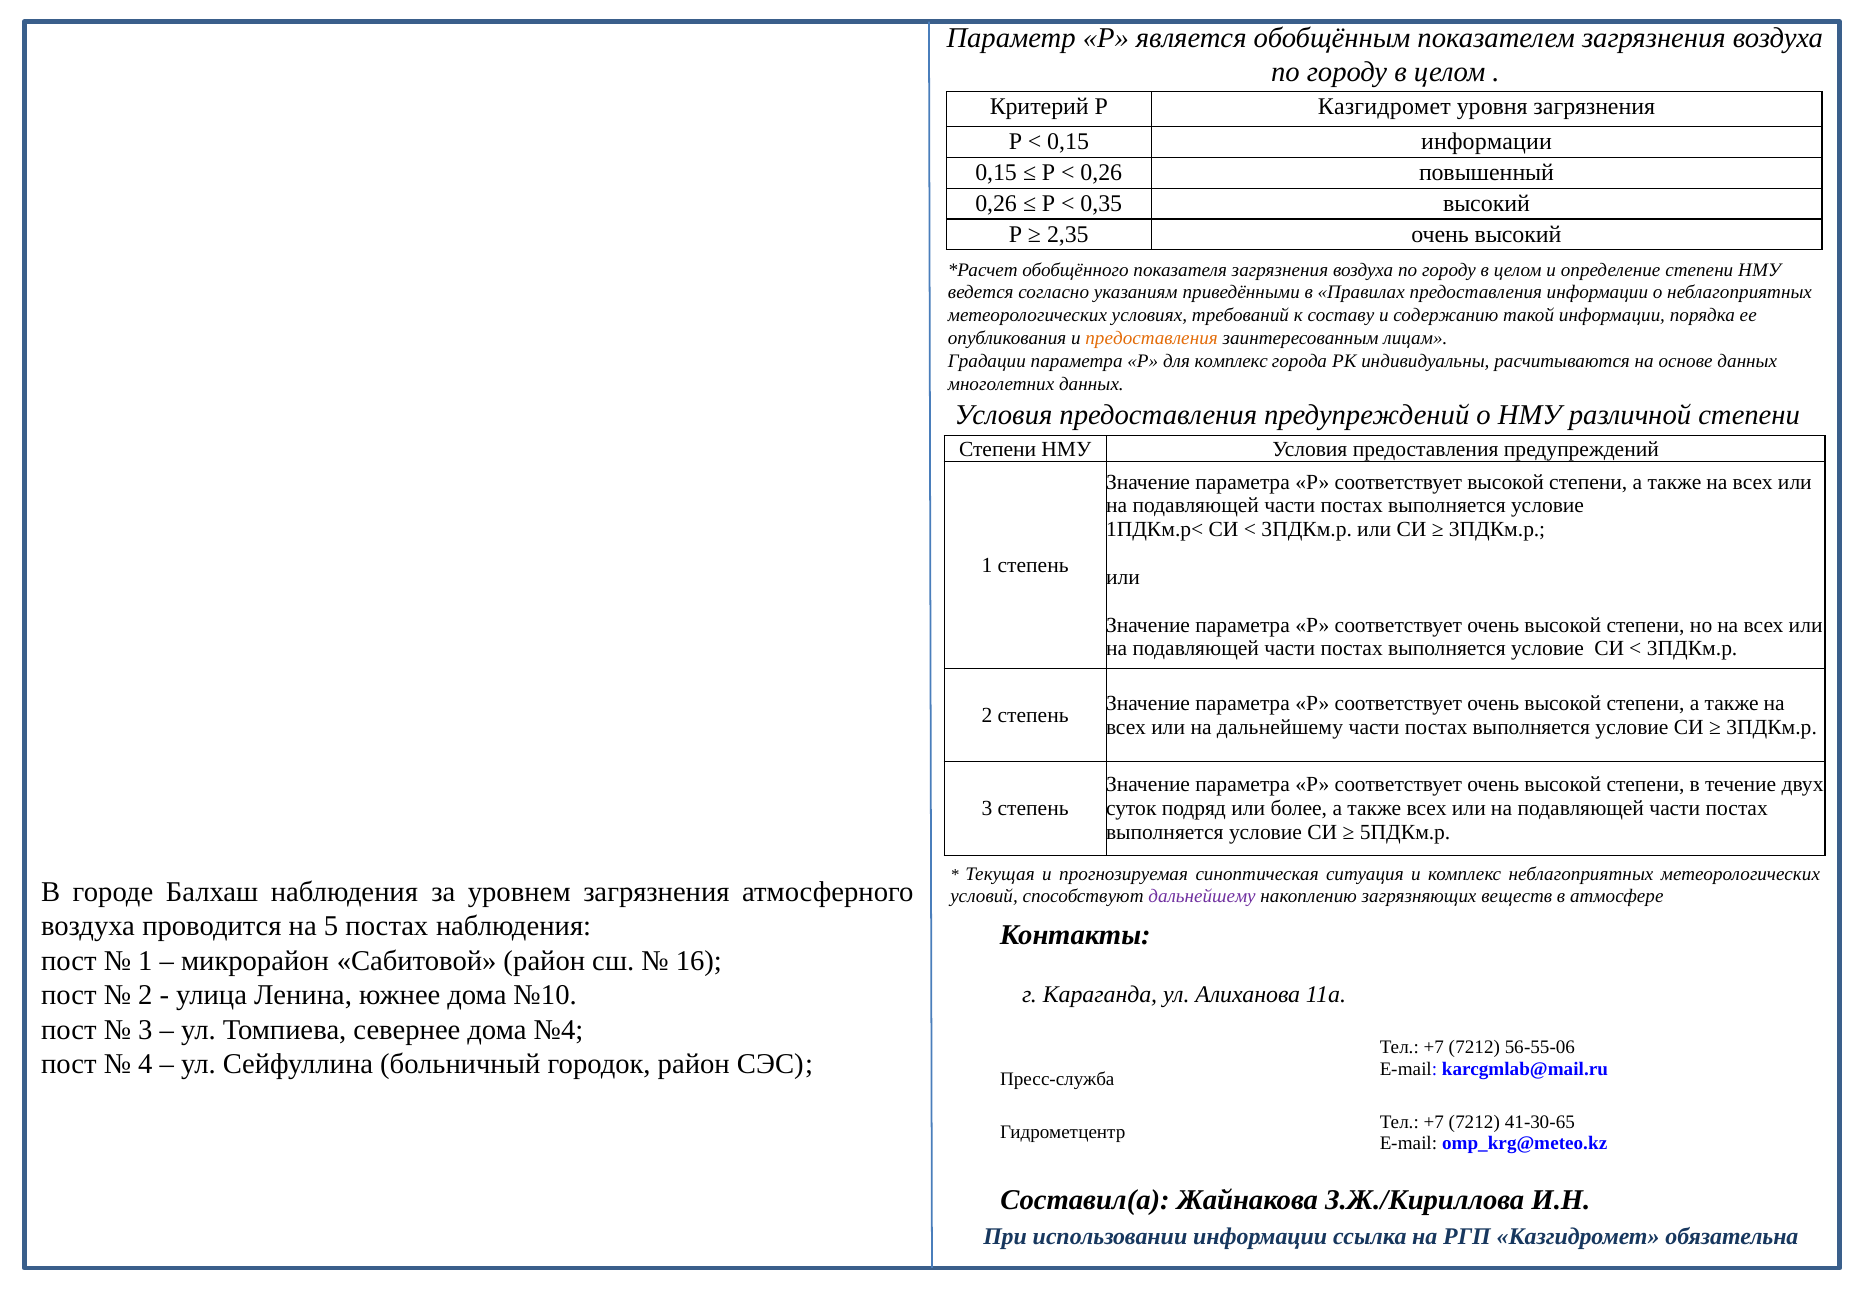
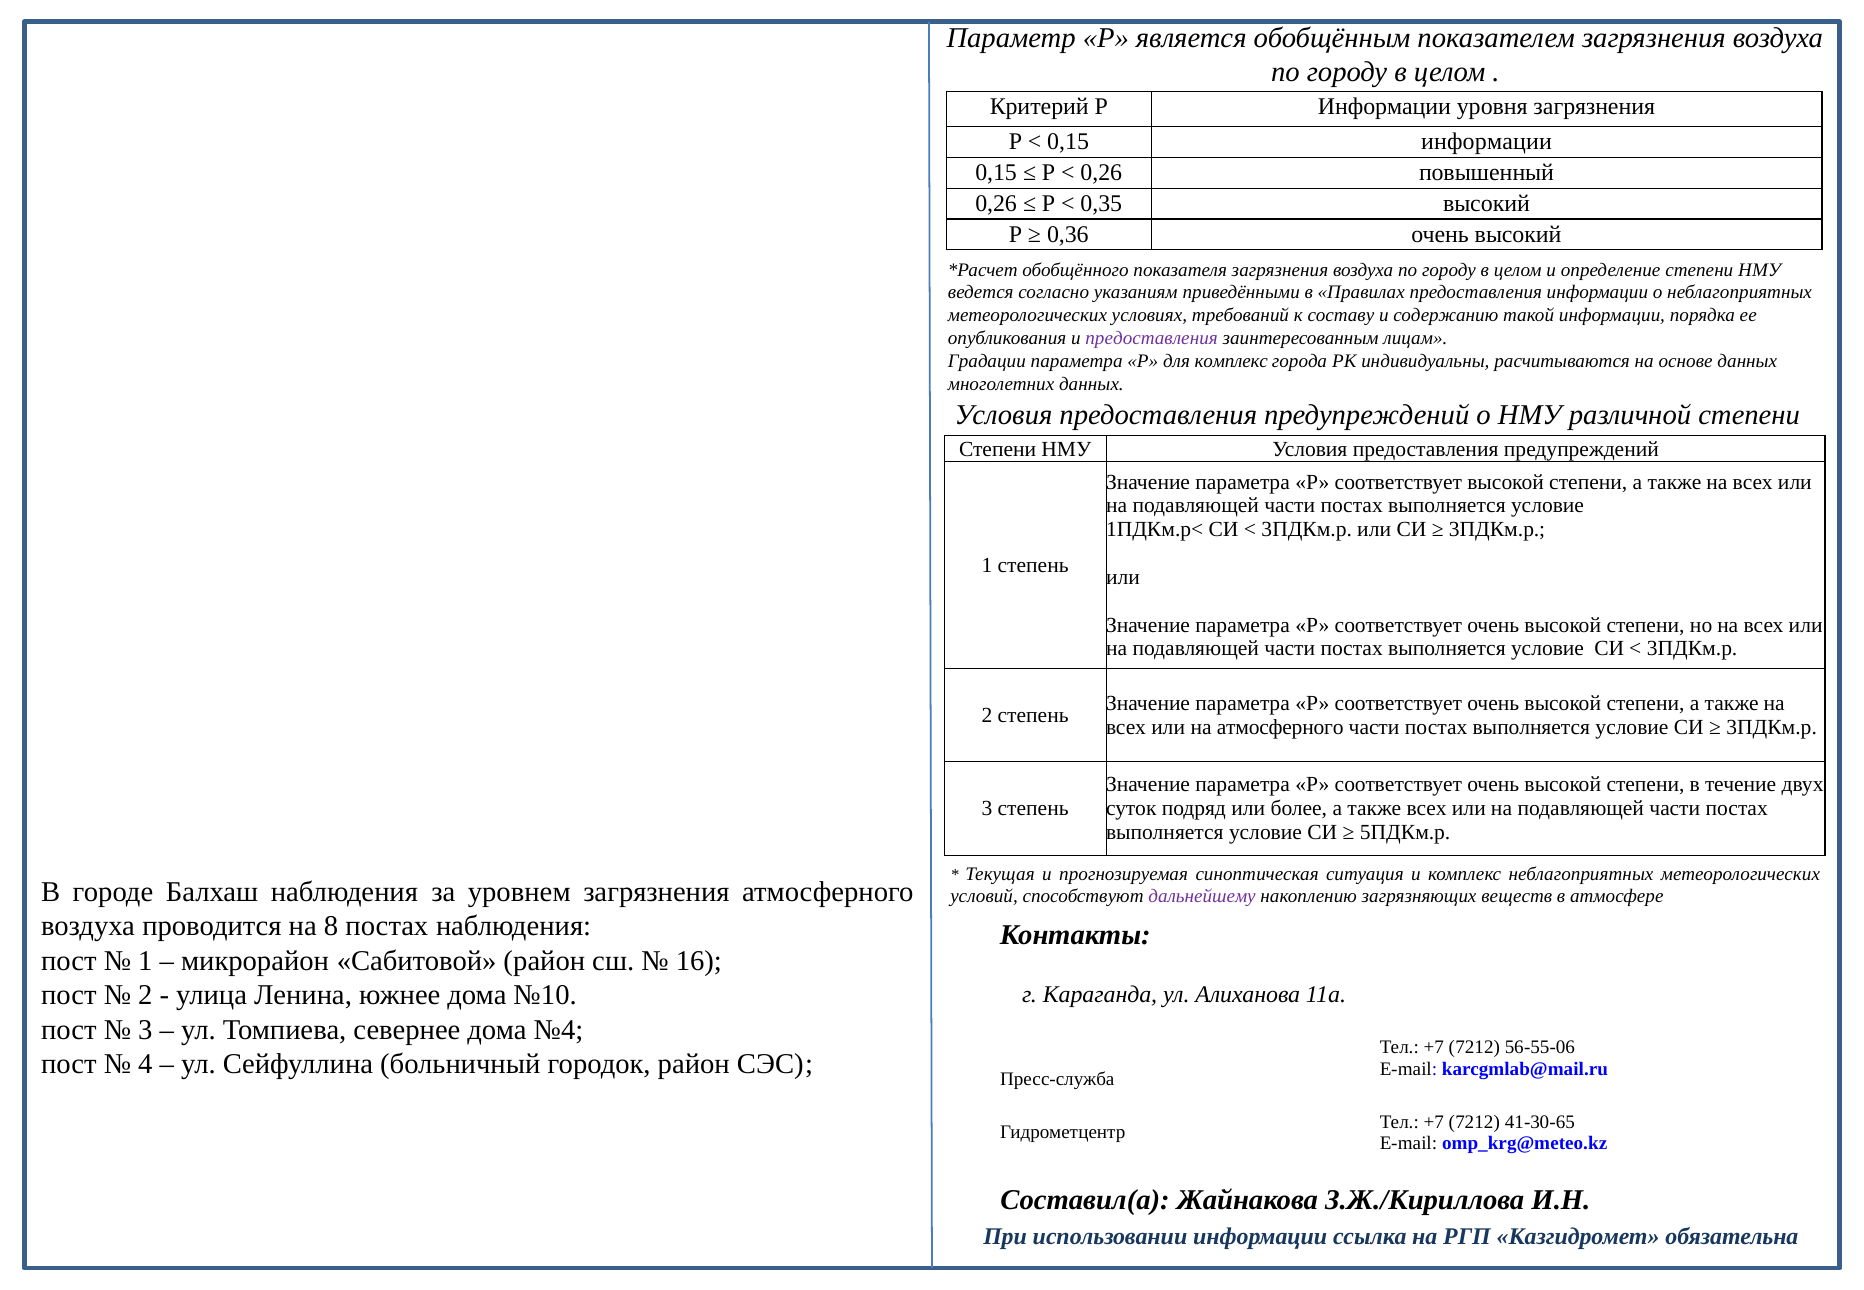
Р Казгидромет: Казгидромет -> Информации
2,35: 2,35 -> 0,36
предоставления at (1152, 338) colour: orange -> purple
на дальнейшему: дальнейшему -> атмосферного
5: 5 -> 8
